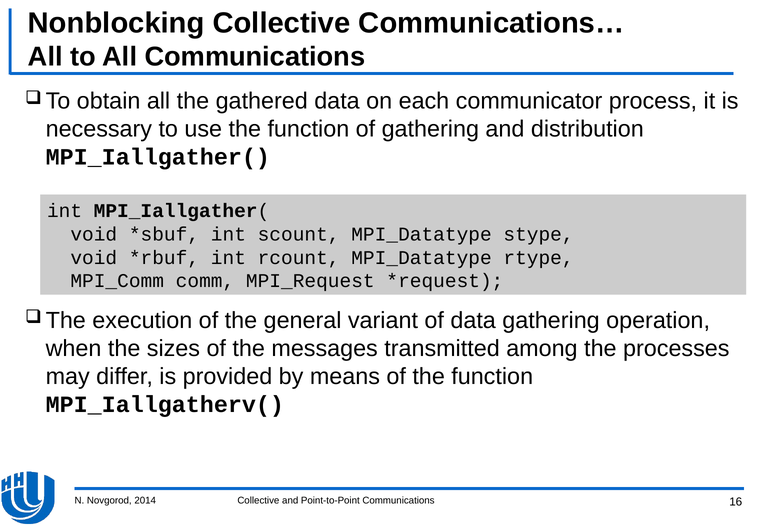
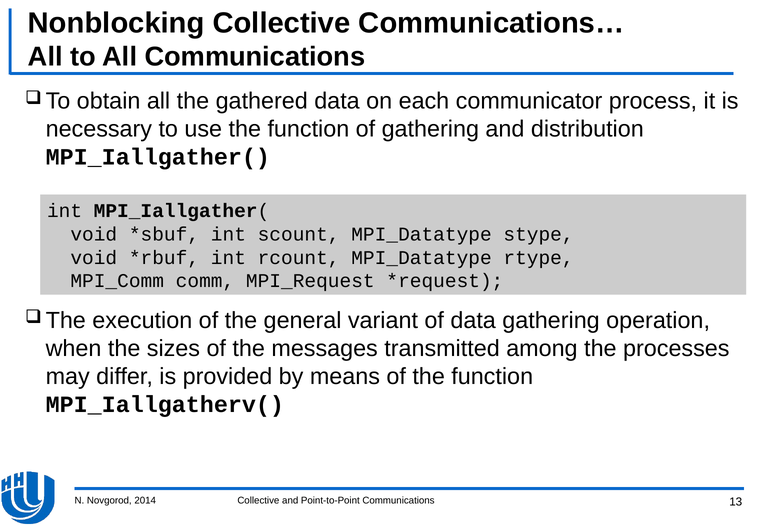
16: 16 -> 13
